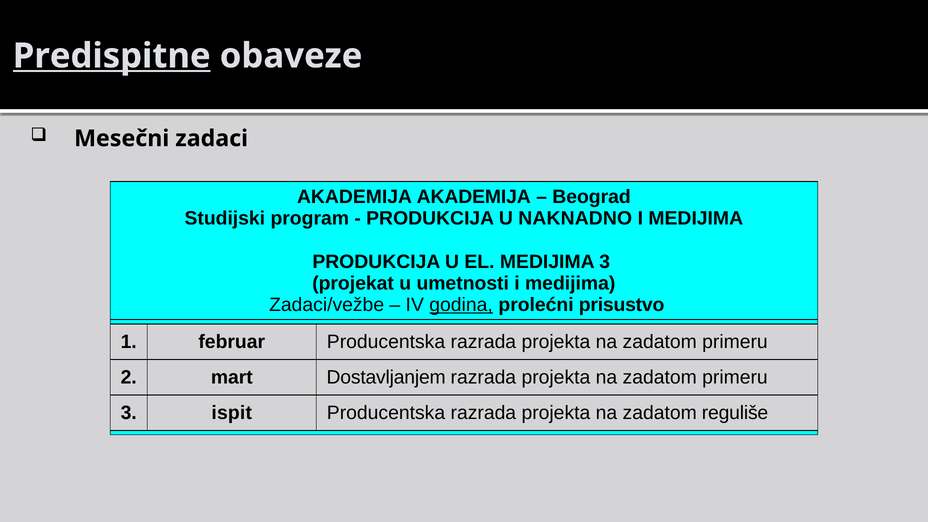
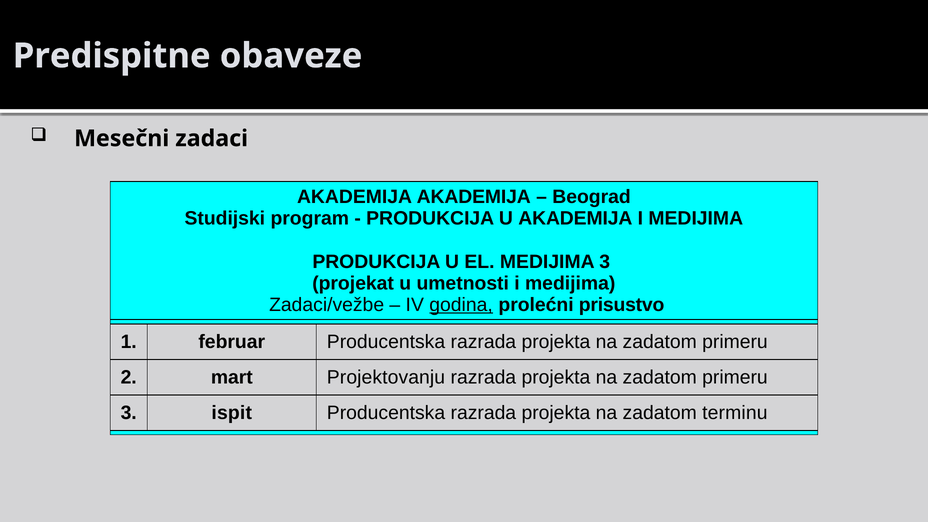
Predispitne underline: present -> none
U NAKNADNO: NAKNADNO -> AKADEMIJA
Dostavljanjem: Dostavljanjem -> Projektovanju
reguliše: reguliše -> terminu
